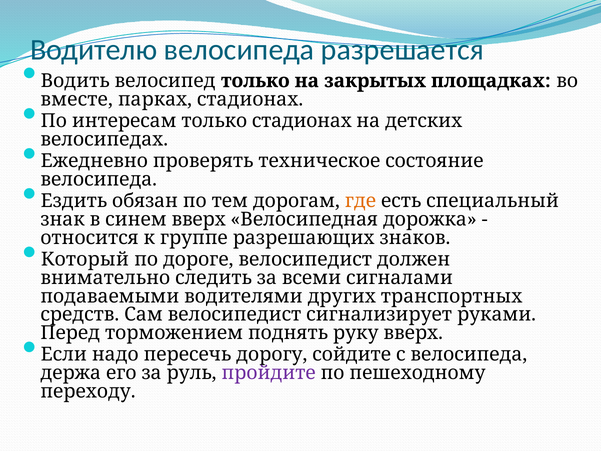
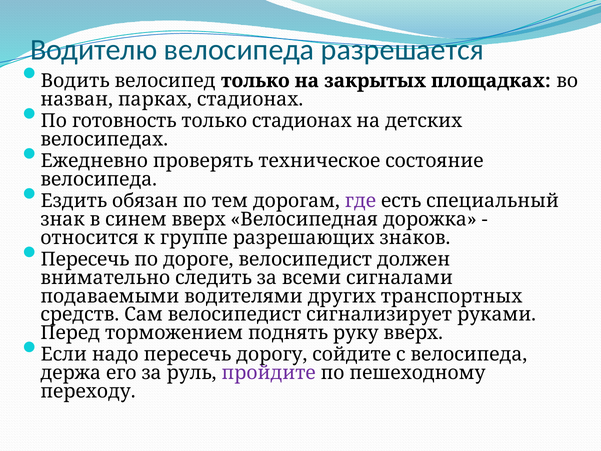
вместе: вместе -> назван
интересам: интересам -> готовность
где colour: orange -> purple
Который at (85, 259): Который -> Пересечь
